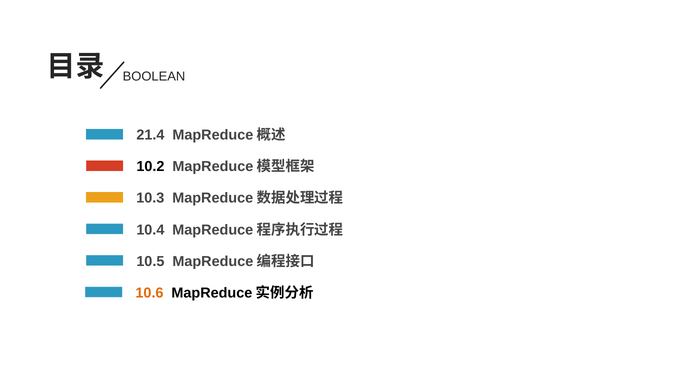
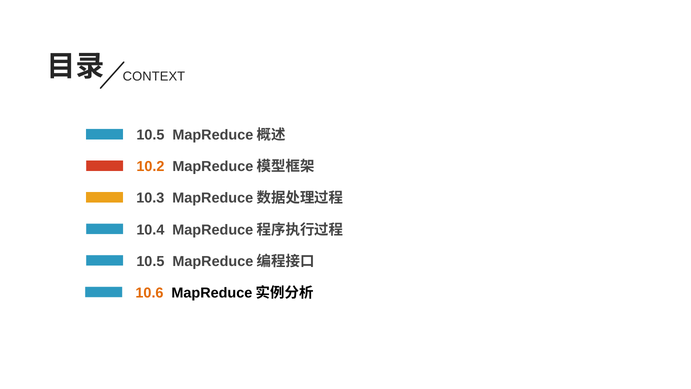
BOOLEAN: BOOLEAN -> CONTEXT
21.4 at (150, 135): 21.4 -> 10.5
10.2 colour: black -> orange
